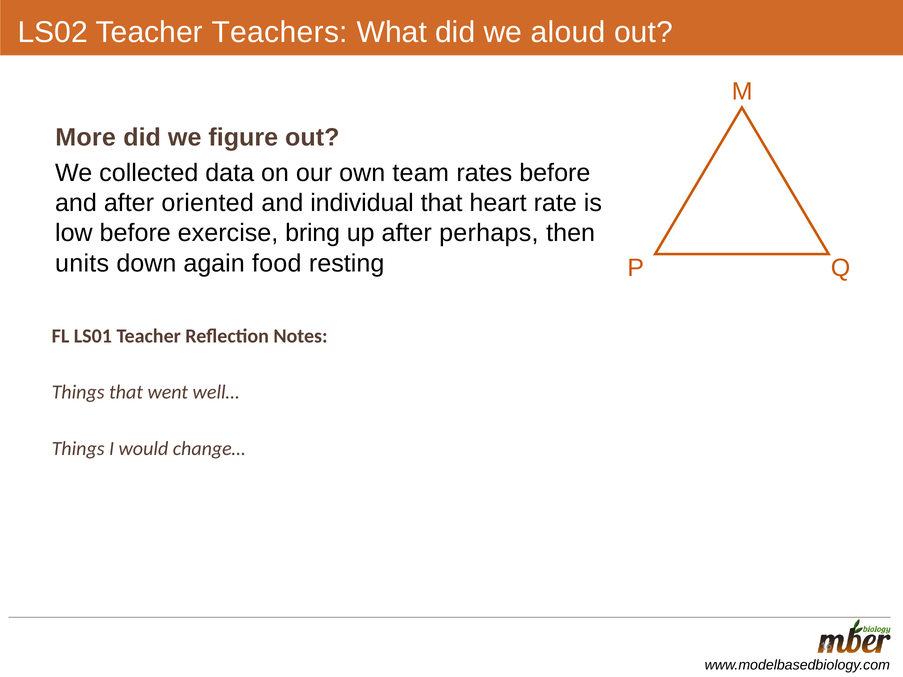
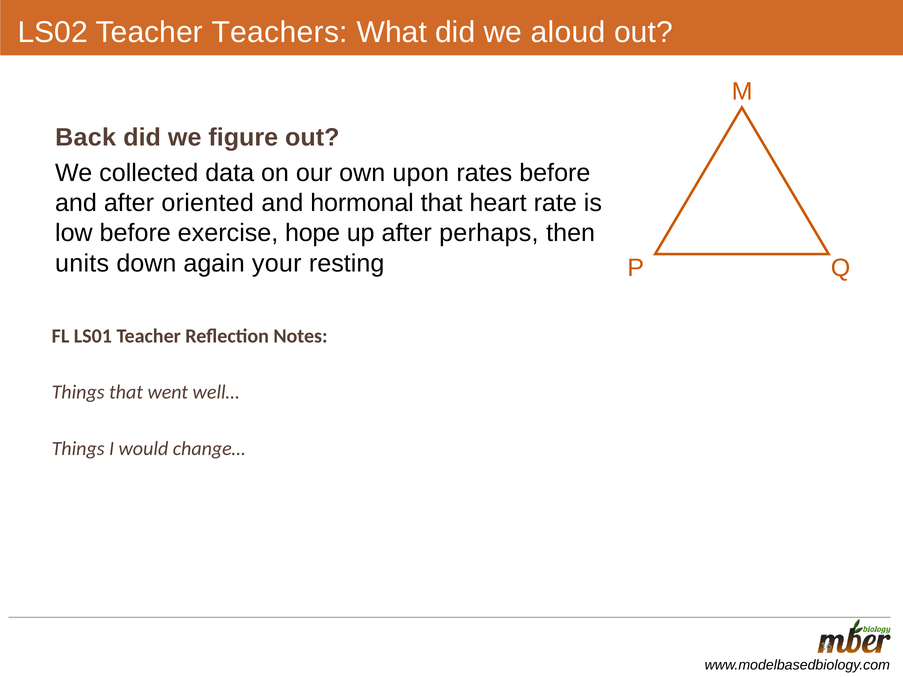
More: More -> Back
team: team -> upon
individual: individual -> hormonal
bring: bring -> hope
food: food -> your
